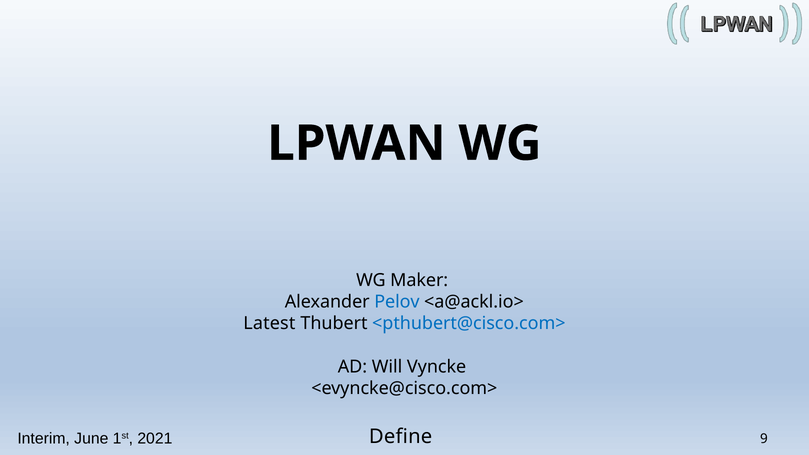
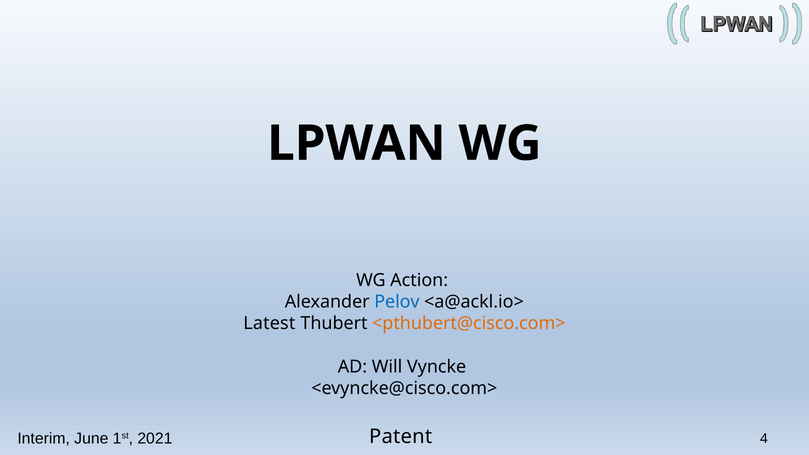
Maker: Maker -> Action
<pthubert@cisco.com> colour: blue -> orange
9: 9 -> 4
Define: Define -> Patent
